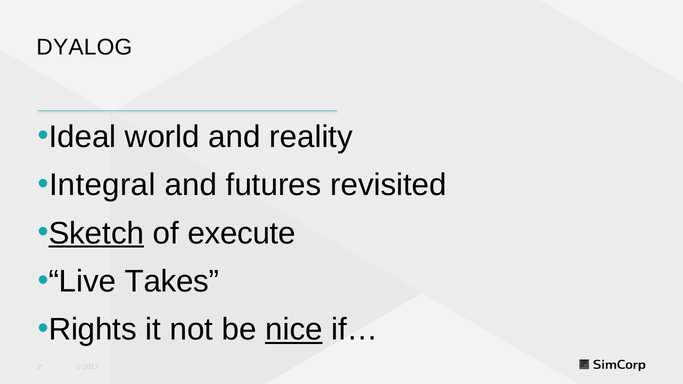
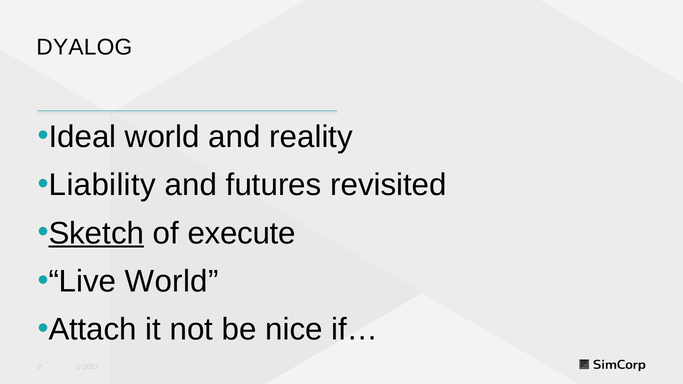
Integral: Integral -> Liability
Live Takes: Takes -> World
Rights: Rights -> Attach
nice underline: present -> none
